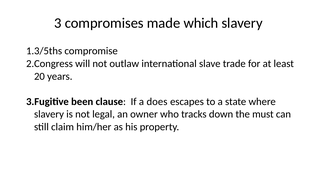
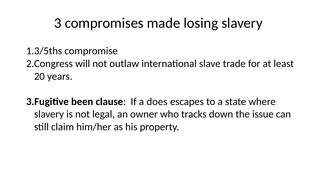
which: which -> losing
must: must -> issue
